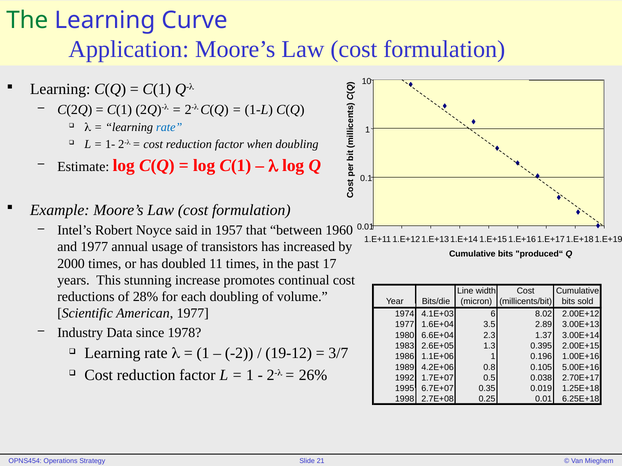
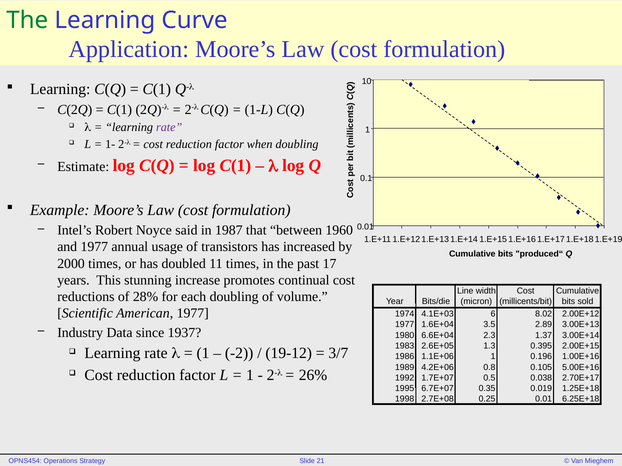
rate at (169, 127) colour: blue -> purple
1957: 1957 -> 1987
1978: 1978 -> 1937
